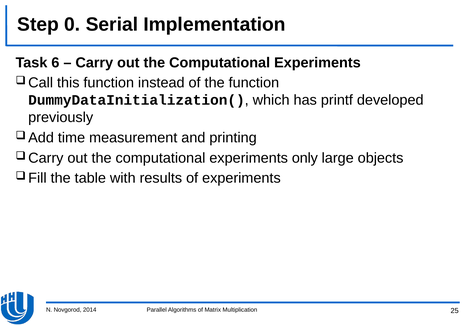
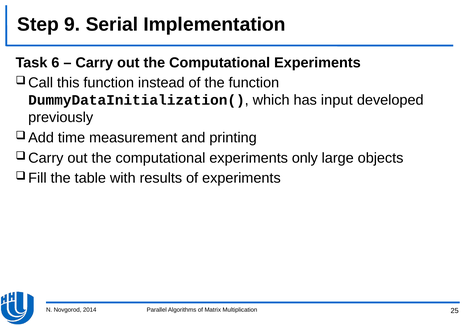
0: 0 -> 9
printf: printf -> input
